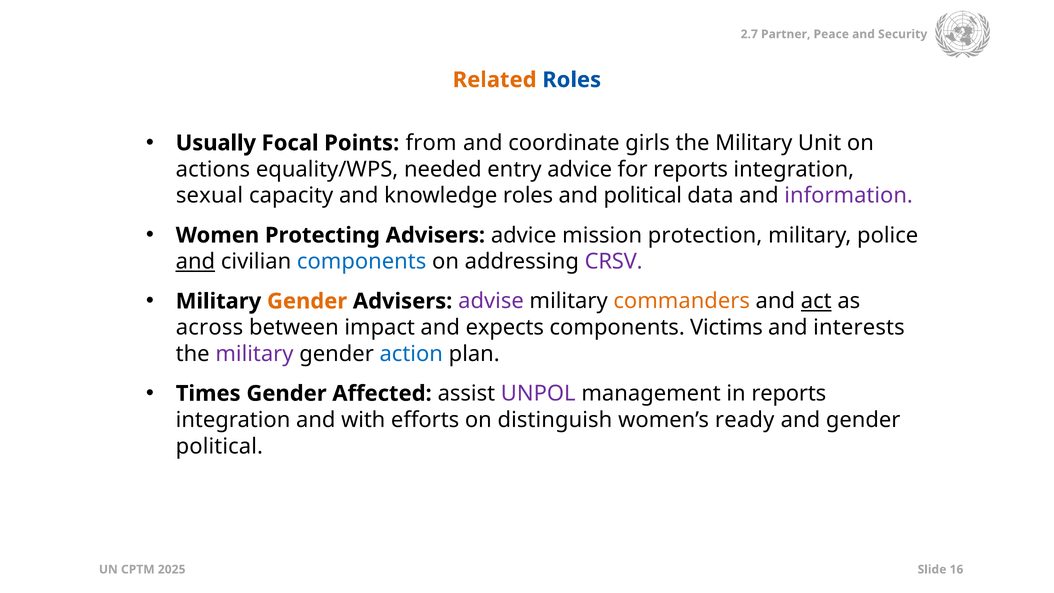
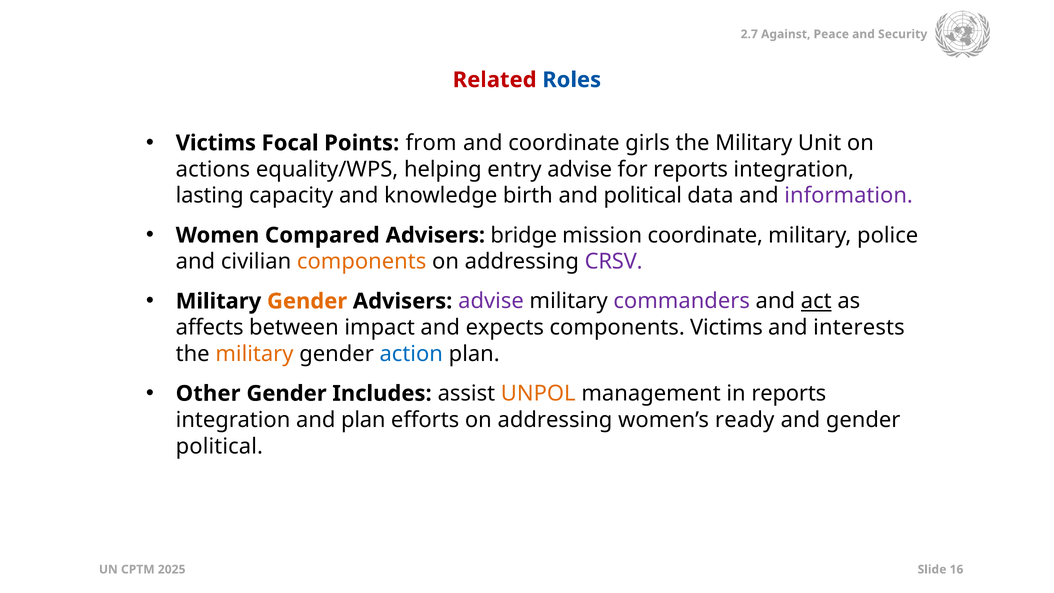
Partner: Partner -> Against
Related colour: orange -> red
Usually at (216, 143): Usually -> Victims
needed: needed -> helping
entry advice: advice -> advise
sexual: sexual -> lasting
knowledge roles: roles -> birth
Protecting: Protecting -> Compared
Advisers advice: advice -> bridge
mission protection: protection -> coordinate
and at (195, 262) underline: present -> none
components at (362, 262) colour: blue -> orange
commanders colour: orange -> purple
across: across -> affects
military at (254, 354) colour: purple -> orange
Times: Times -> Other
Affected: Affected -> Includes
UNPOL colour: purple -> orange
and with: with -> plan
efforts on distinguish: distinguish -> addressing
